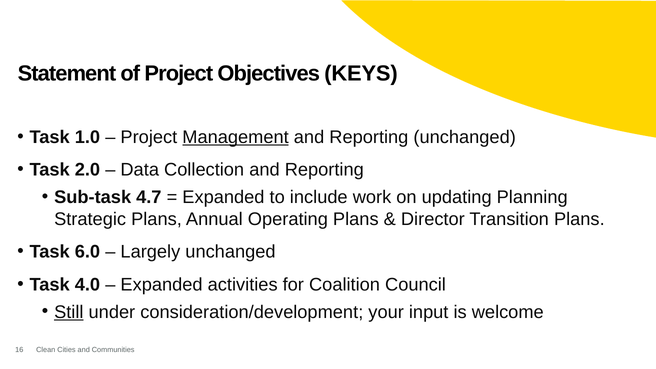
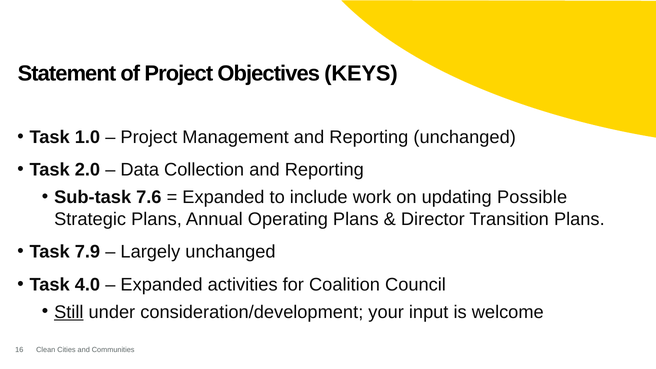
Management underline: present -> none
4.7: 4.7 -> 7.6
Planning: Planning -> Possible
6.0: 6.0 -> 7.9
